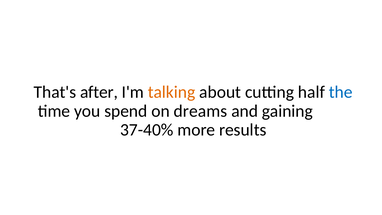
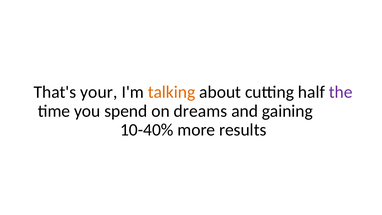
after: after -> your
the colour: blue -> purple
37-40%: 37-40% -> 10-40%
